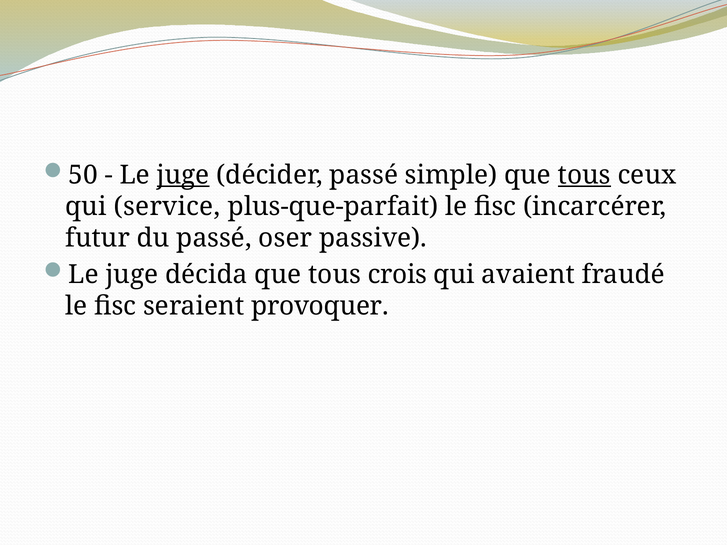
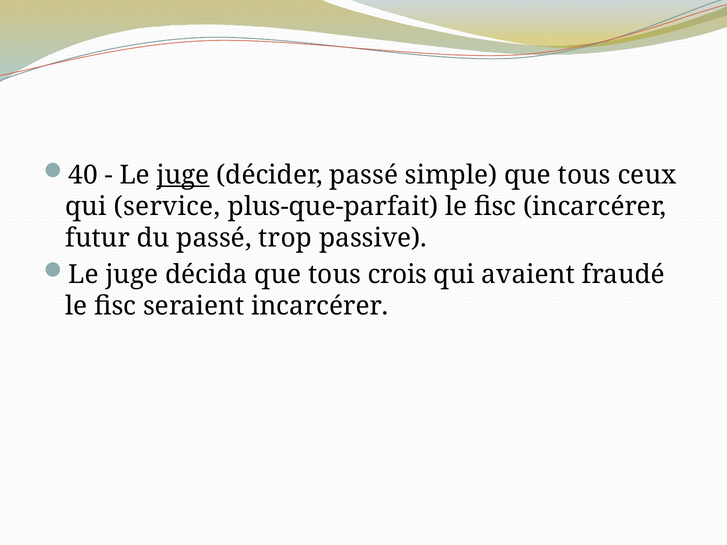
50: 50 -> 40
tous at (584, 175) underline: present -> none
oser: oser -> trop
seraient provoquer: provoquer -> incarcérer
